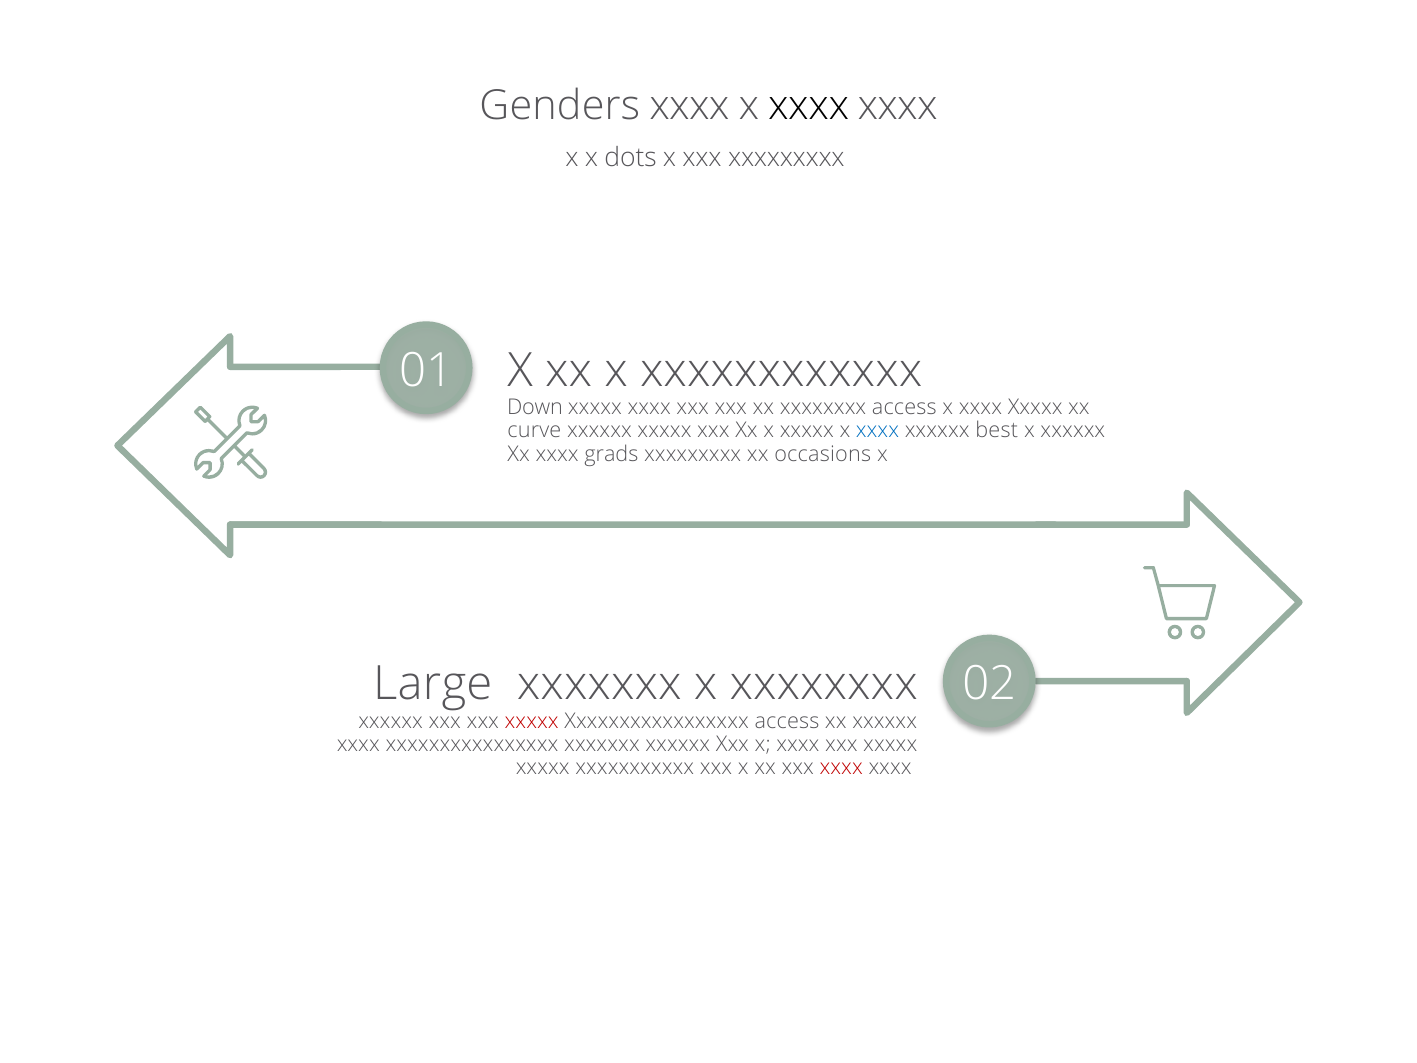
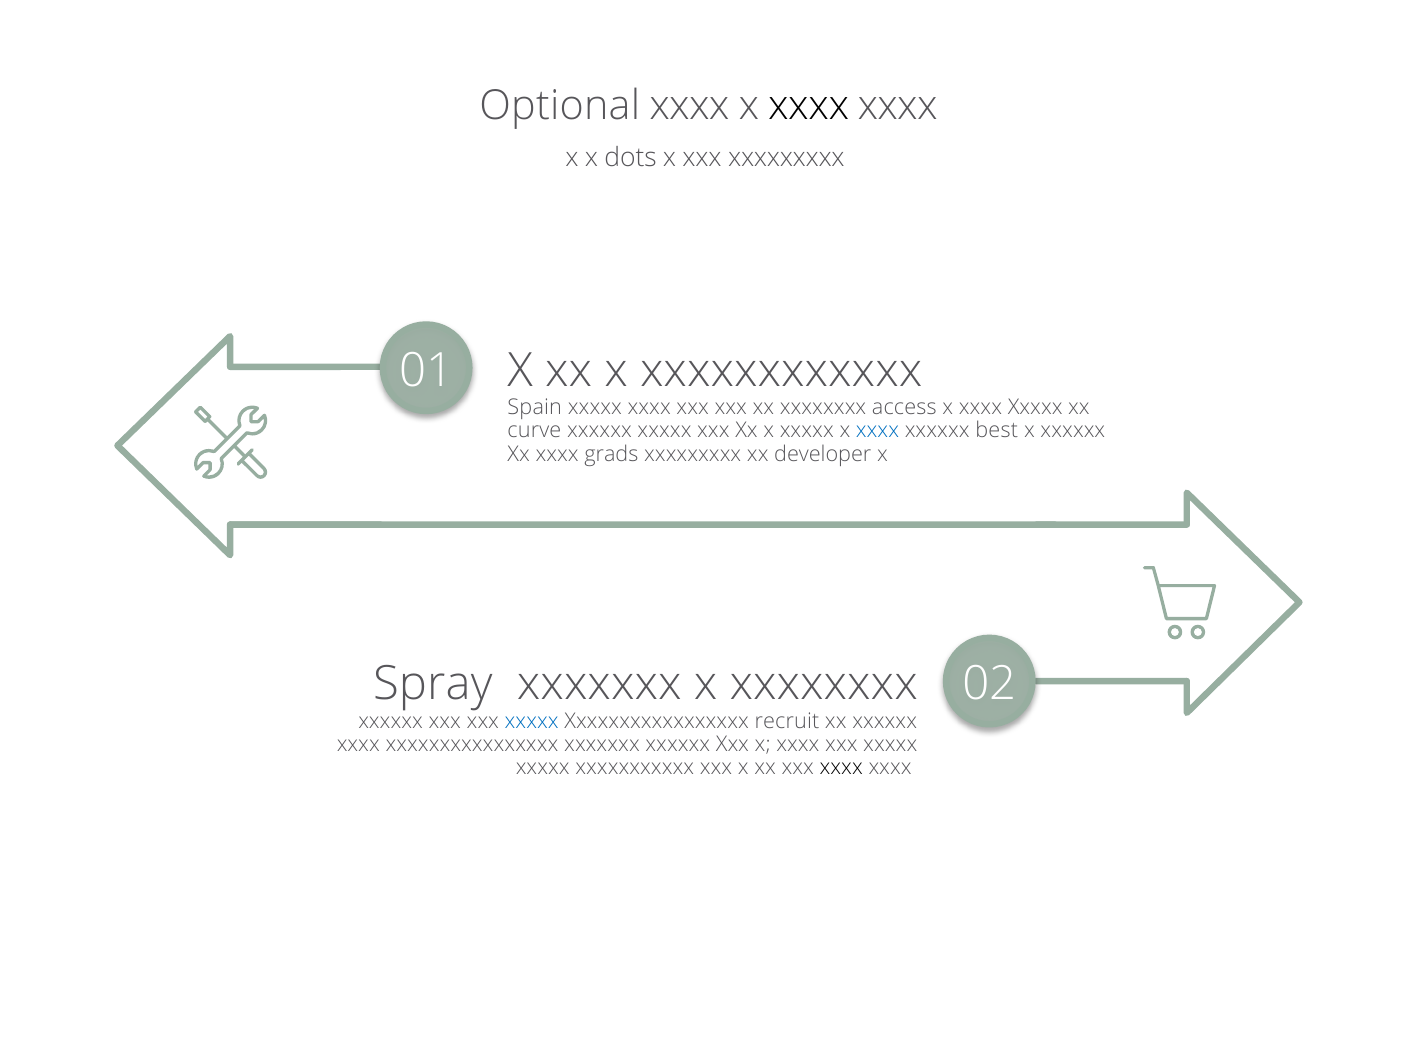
Genders: Genders -> Optional
Down: Down -> Spain
occasions: occasions -> developer
Large: Large -> Spray
xxxxx at (532, 721) colour: red -> blue
Xxxxxxxxxxxxxxxxx access: access -> recruit
xxxx at (841, 767) colour: red -> black
